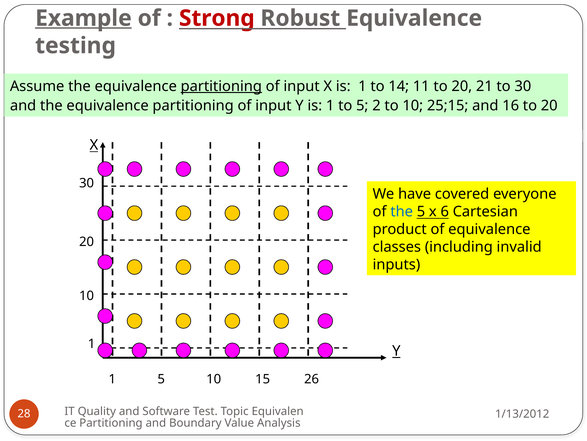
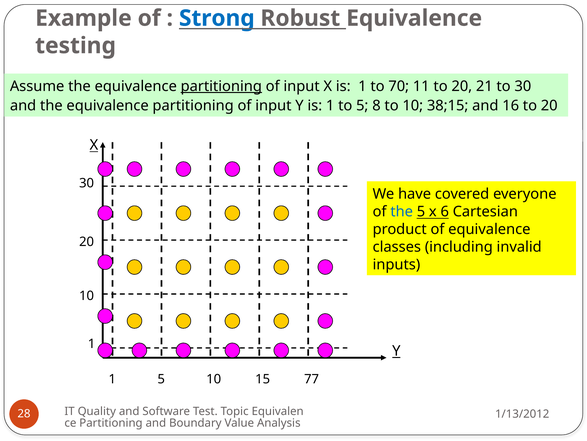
Example underline: present -> none
Strong colour: red -> blue
14: 14 -> 70
2: 2 -> 8
25;15: 25;15 -> 38;15
26: 26 -> 77
